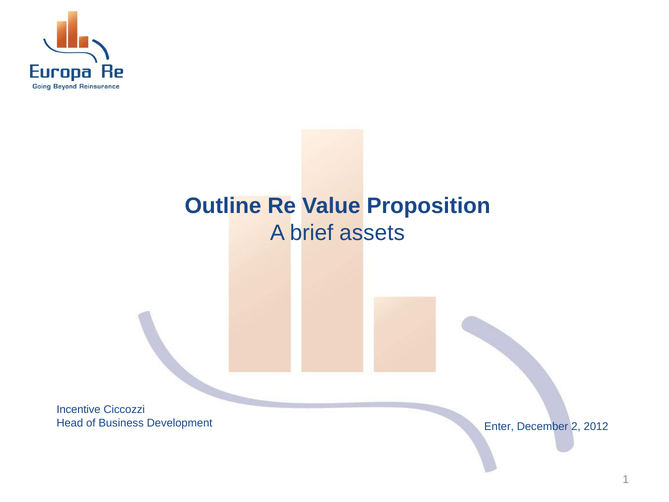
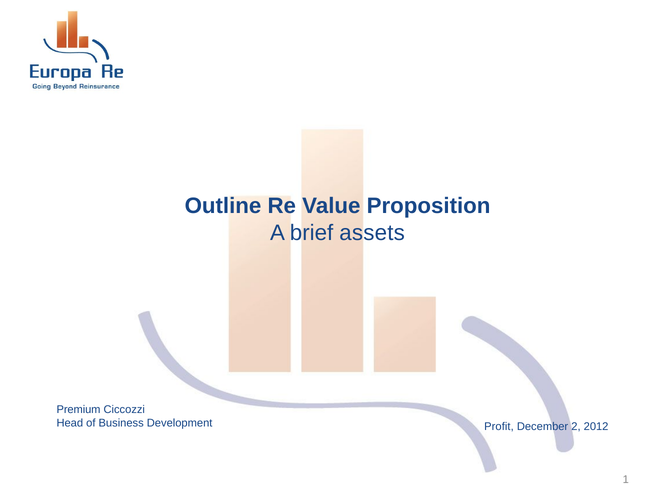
Incentive: Incentive -> Premium
Enter: Enter -> Profit
